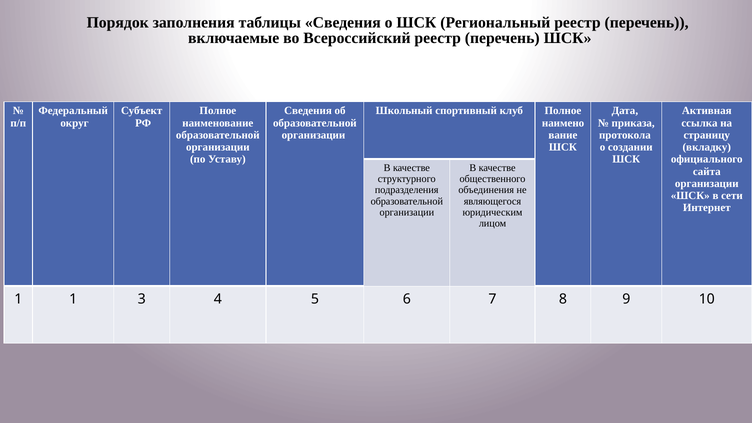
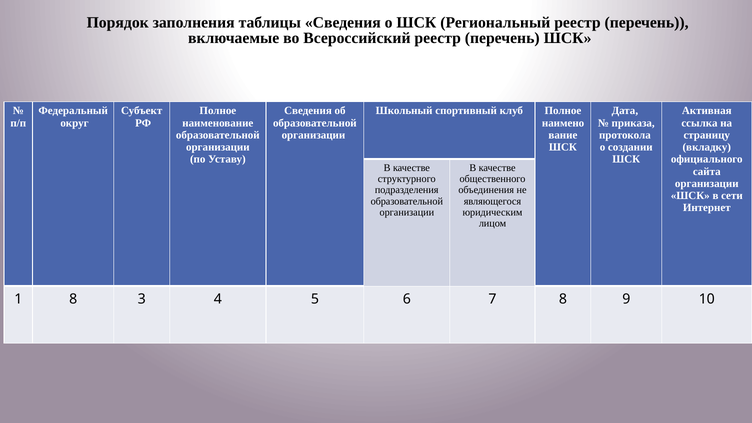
1 1: 1 -> 8
